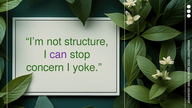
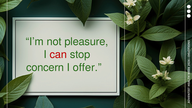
structure: structure -> pleasure
can colour: purple -> red
yoke: yoke -> offer
